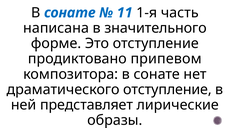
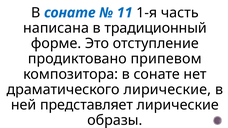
значительного: значительного -> традиционный
драматического отступление: отступление -> лирические
